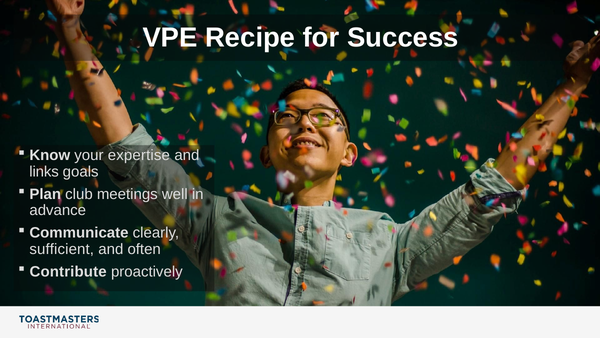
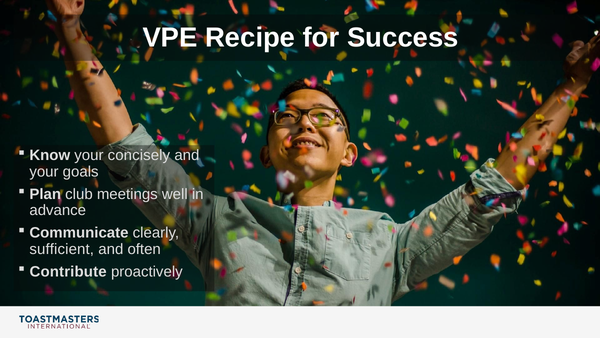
expertise: expertise -> concisely
links at (44, 171): links -> your
